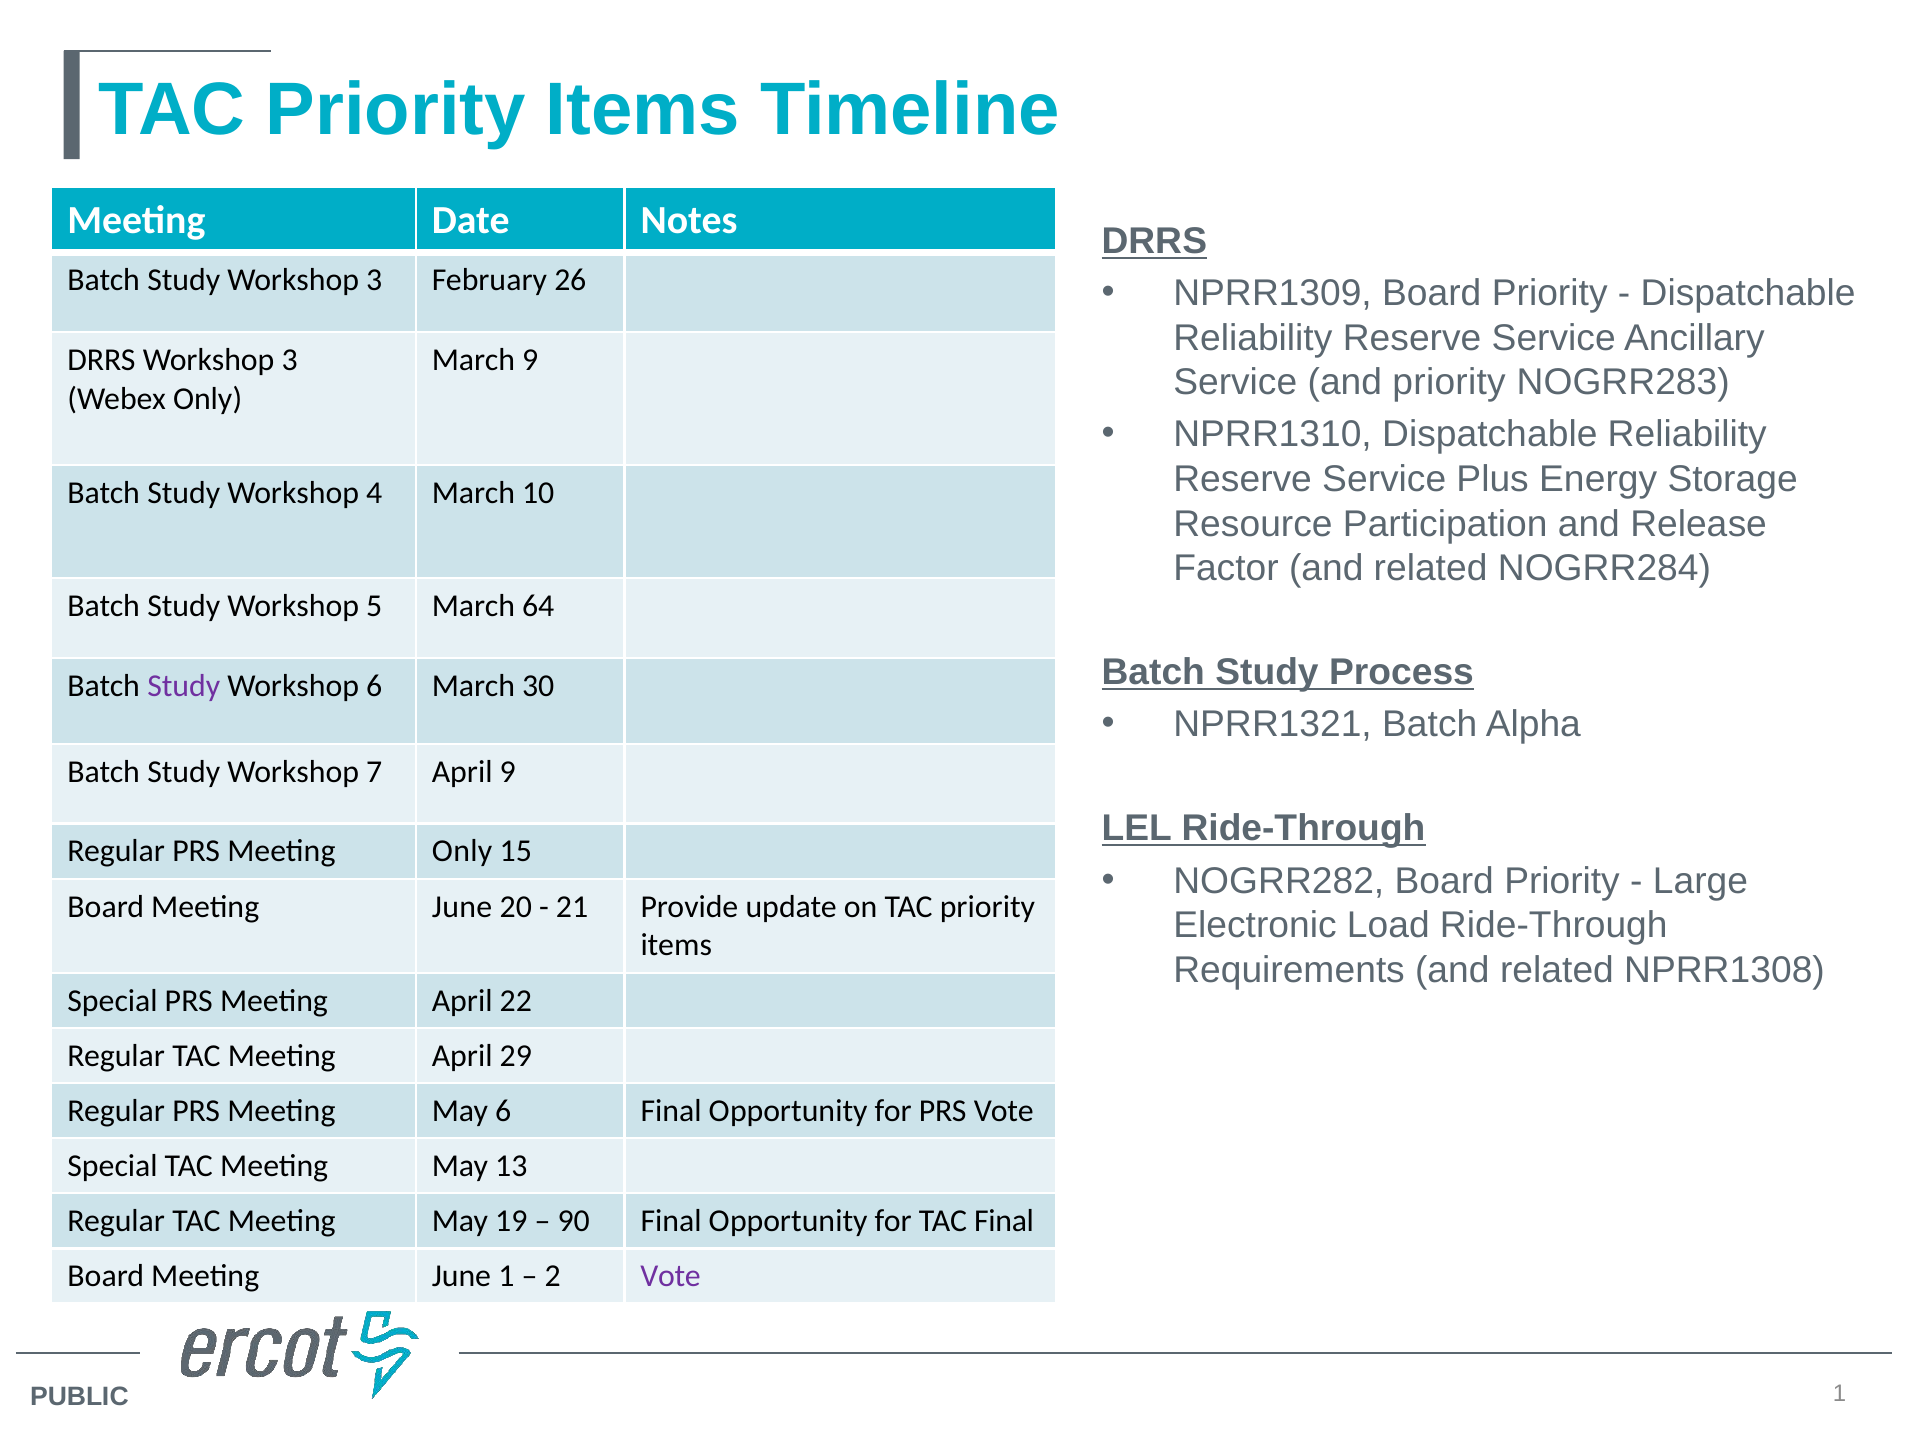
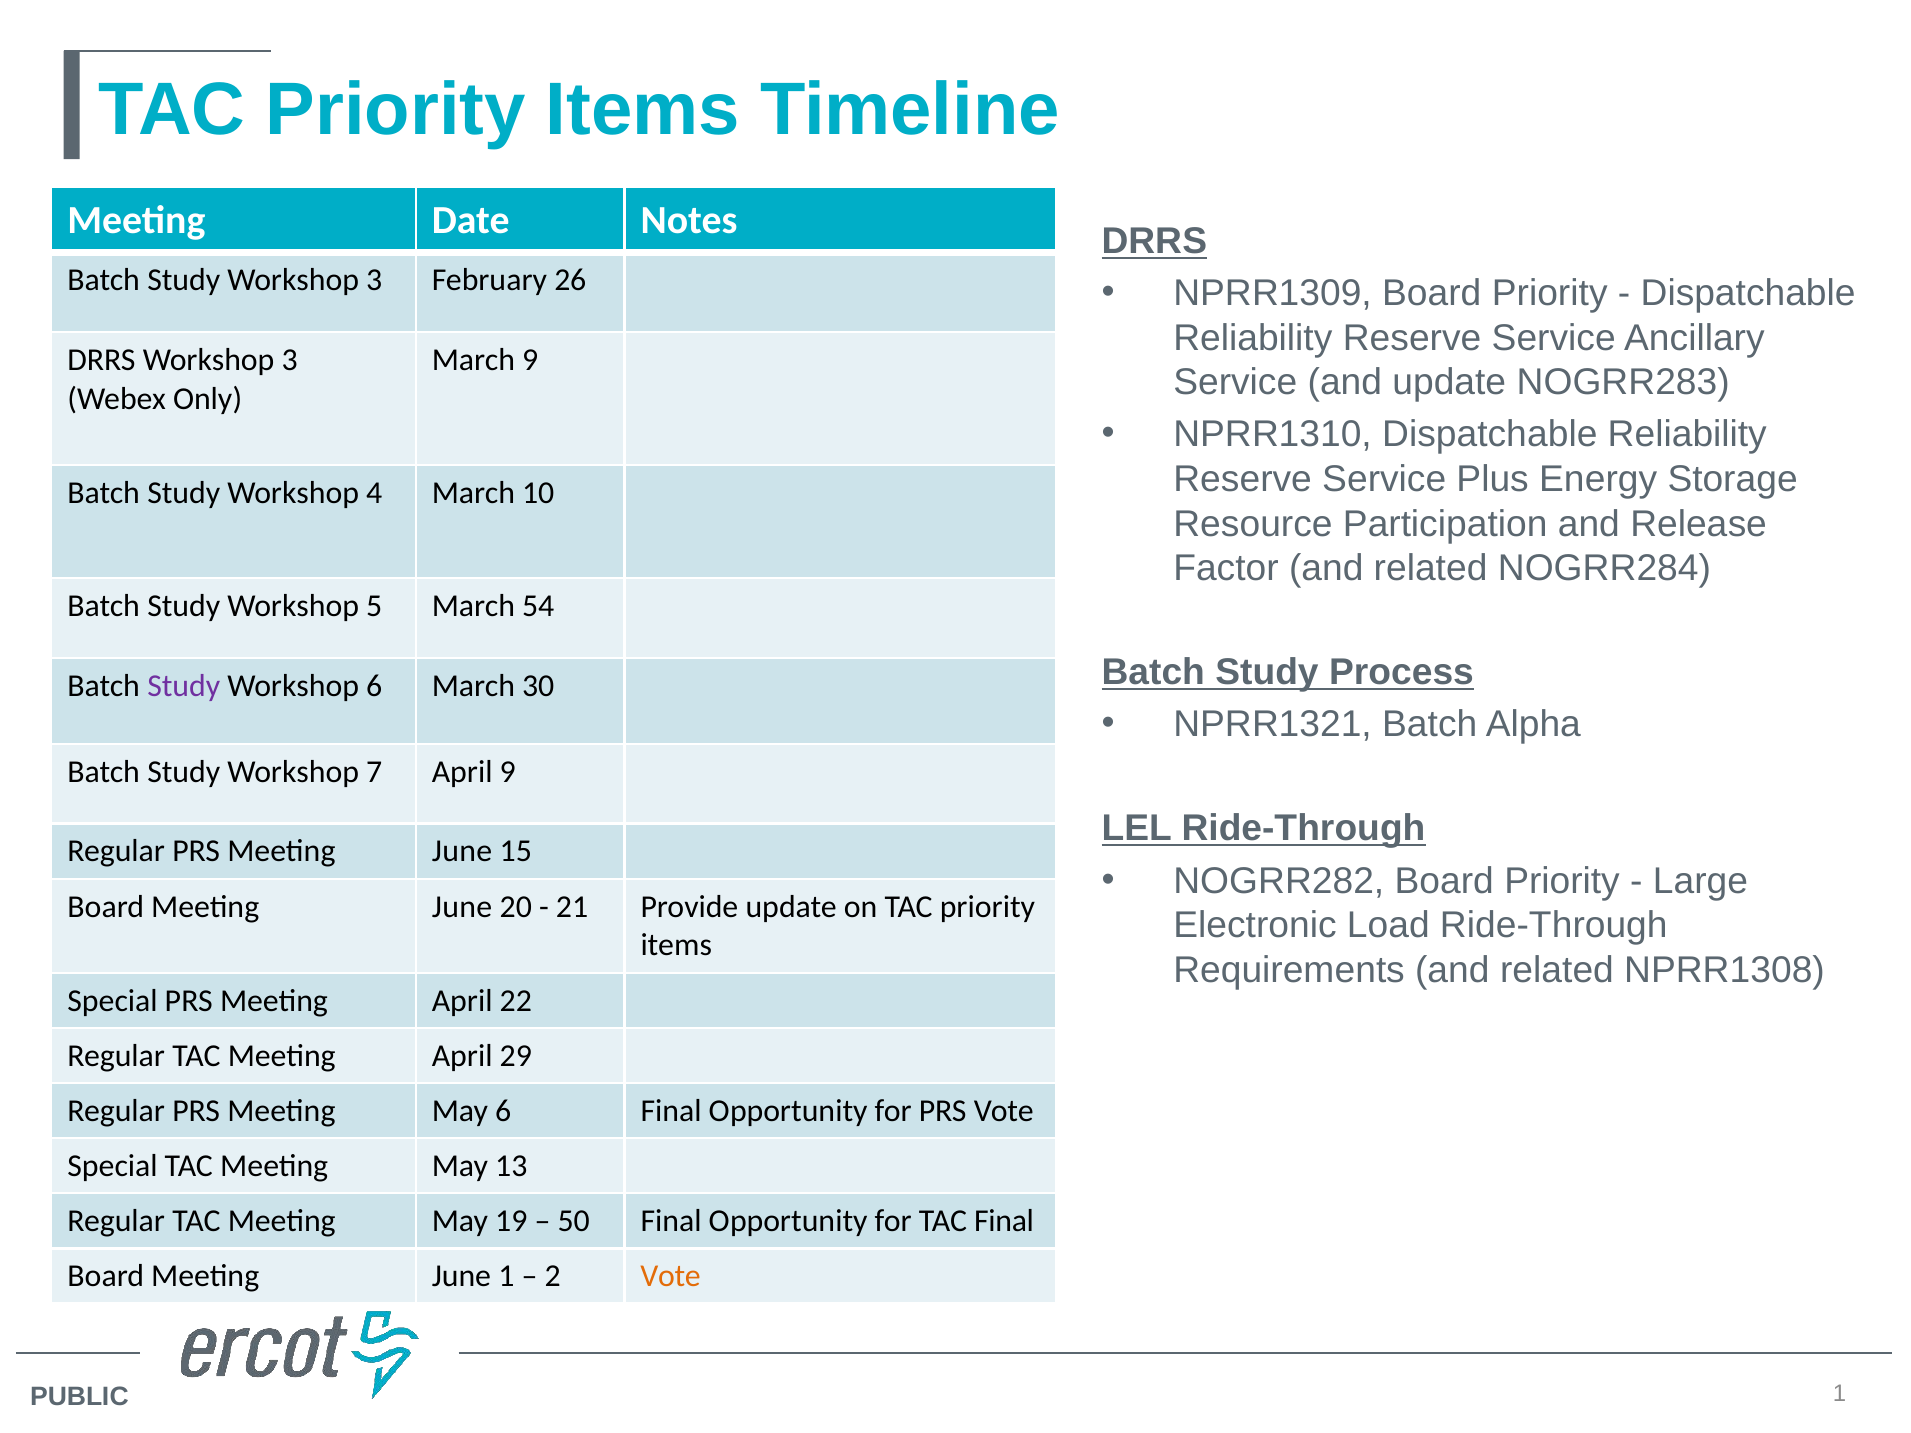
and priority: priority -> update
64: 64 -> 54
PRS Meeting Only: Only -> June
90: 90 -> 50
Vote at (671, 1276) colour: purple -> orange
